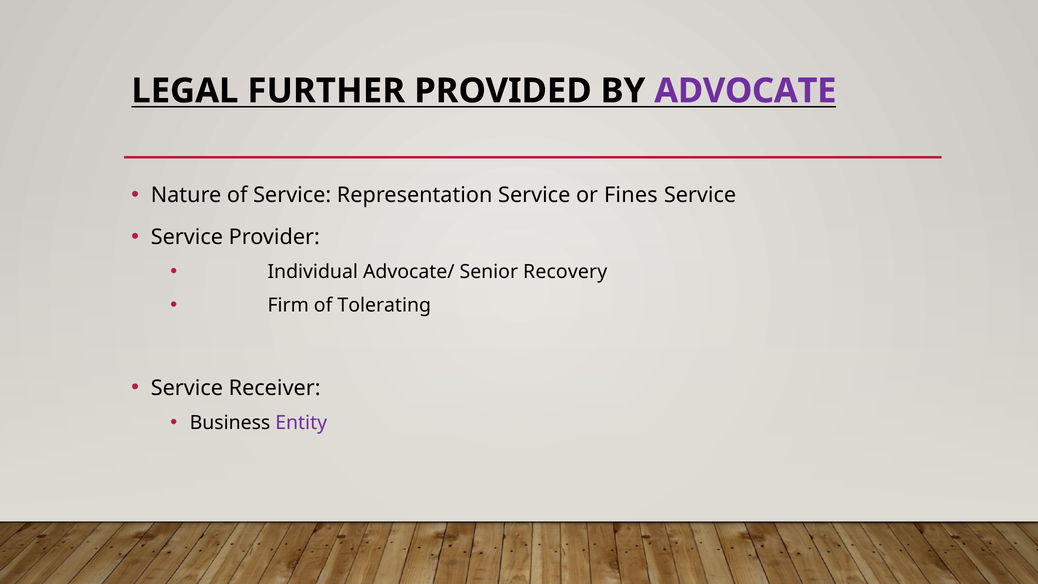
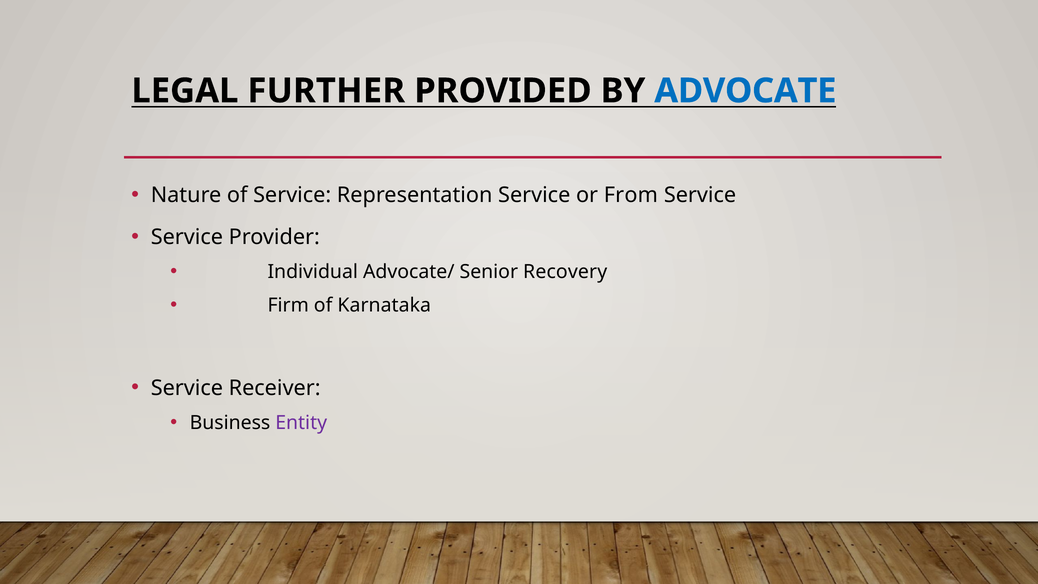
ADVOCATE colour: purple -> blue
Fines: Fines -> From
Tolerating: Tolerating -> Karnataka
